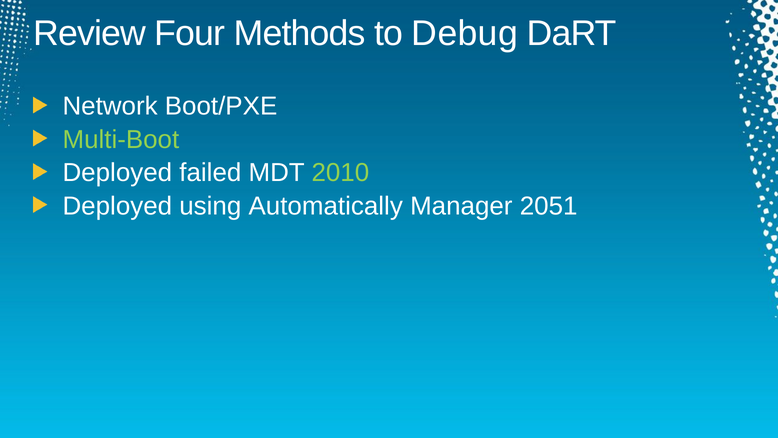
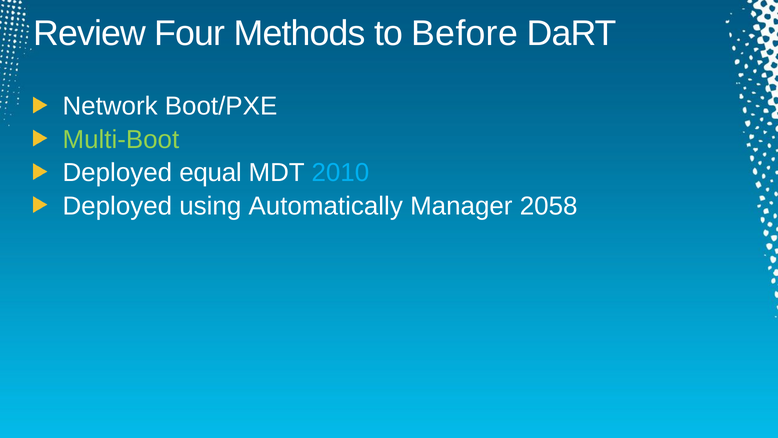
Debug: Debug -> Before
failed: failed -> equal
2010 colour: light green -> light blue
2051: 2051 -> 2058
